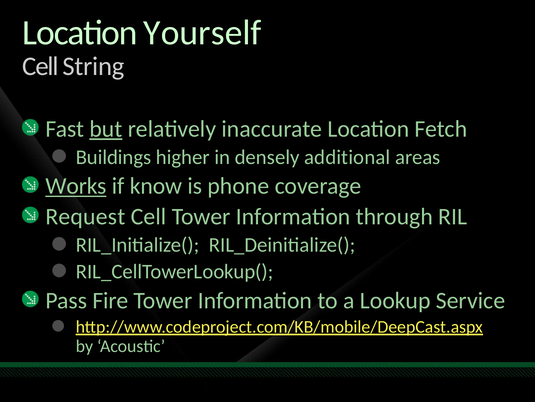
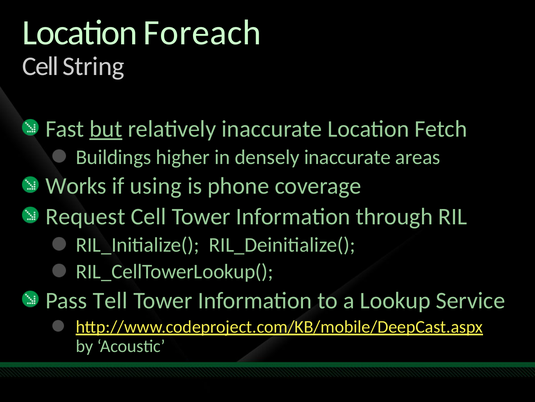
Yourself: Yourself -> Foreach
densely additional: additional -> inaccurate
Works underline: present -> none
know: know -> using
Fire: Fire -> Tell
